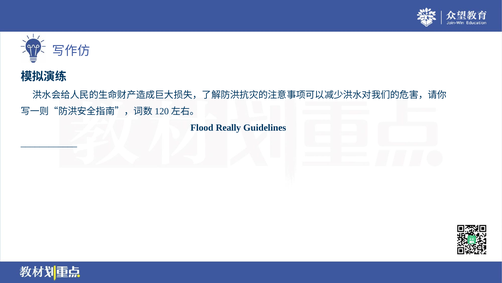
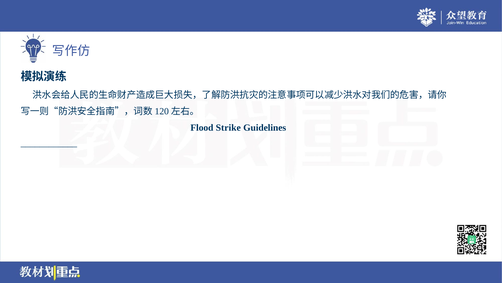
Really: Really -> Strike
